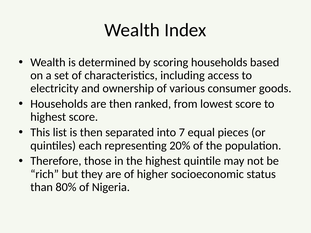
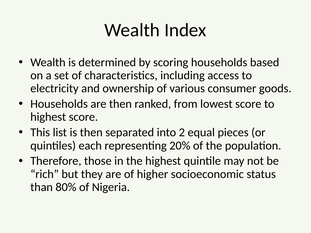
7: 7 -> 2
